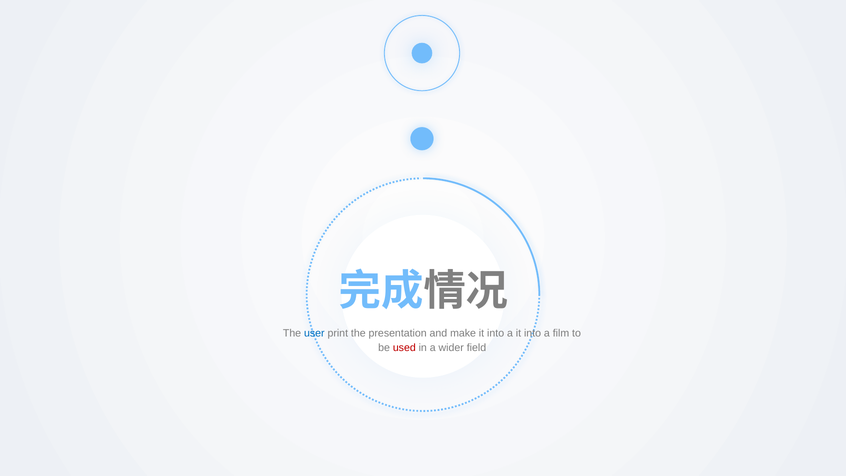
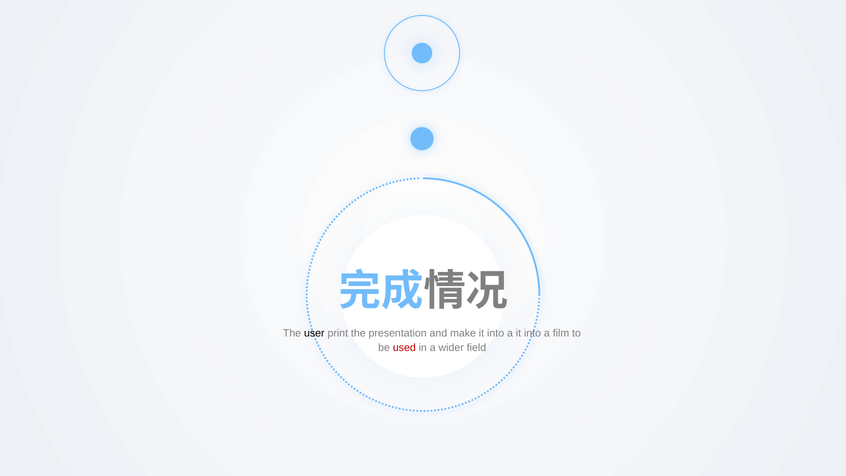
user colour: blue -> black
